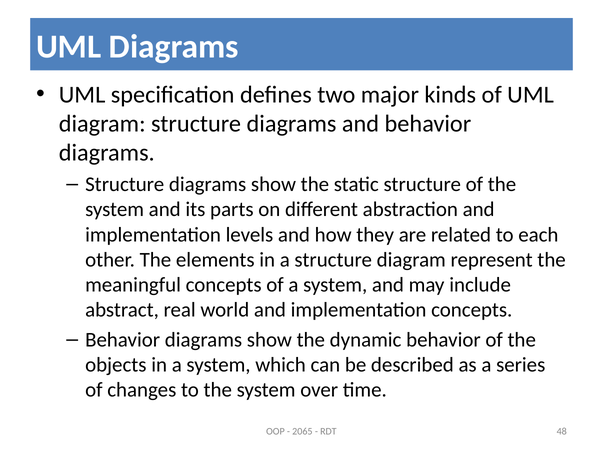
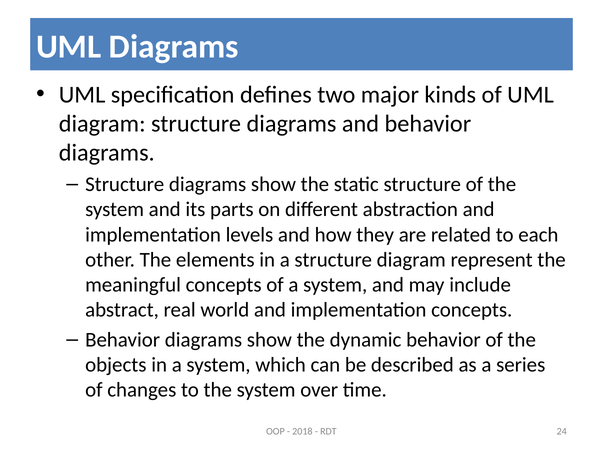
2065: 2065 -> 2018
48: 48 -> 24
